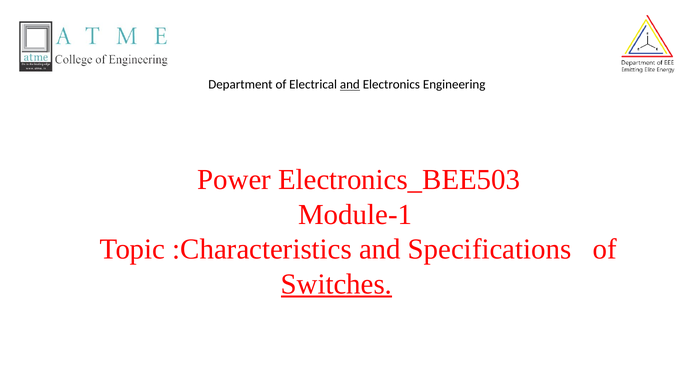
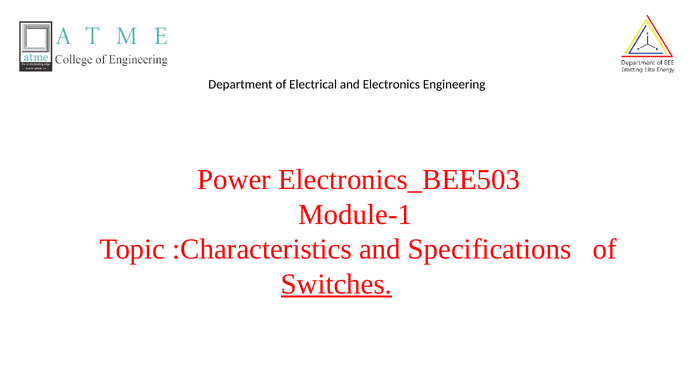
and at (350, 85) underline: present -> none
